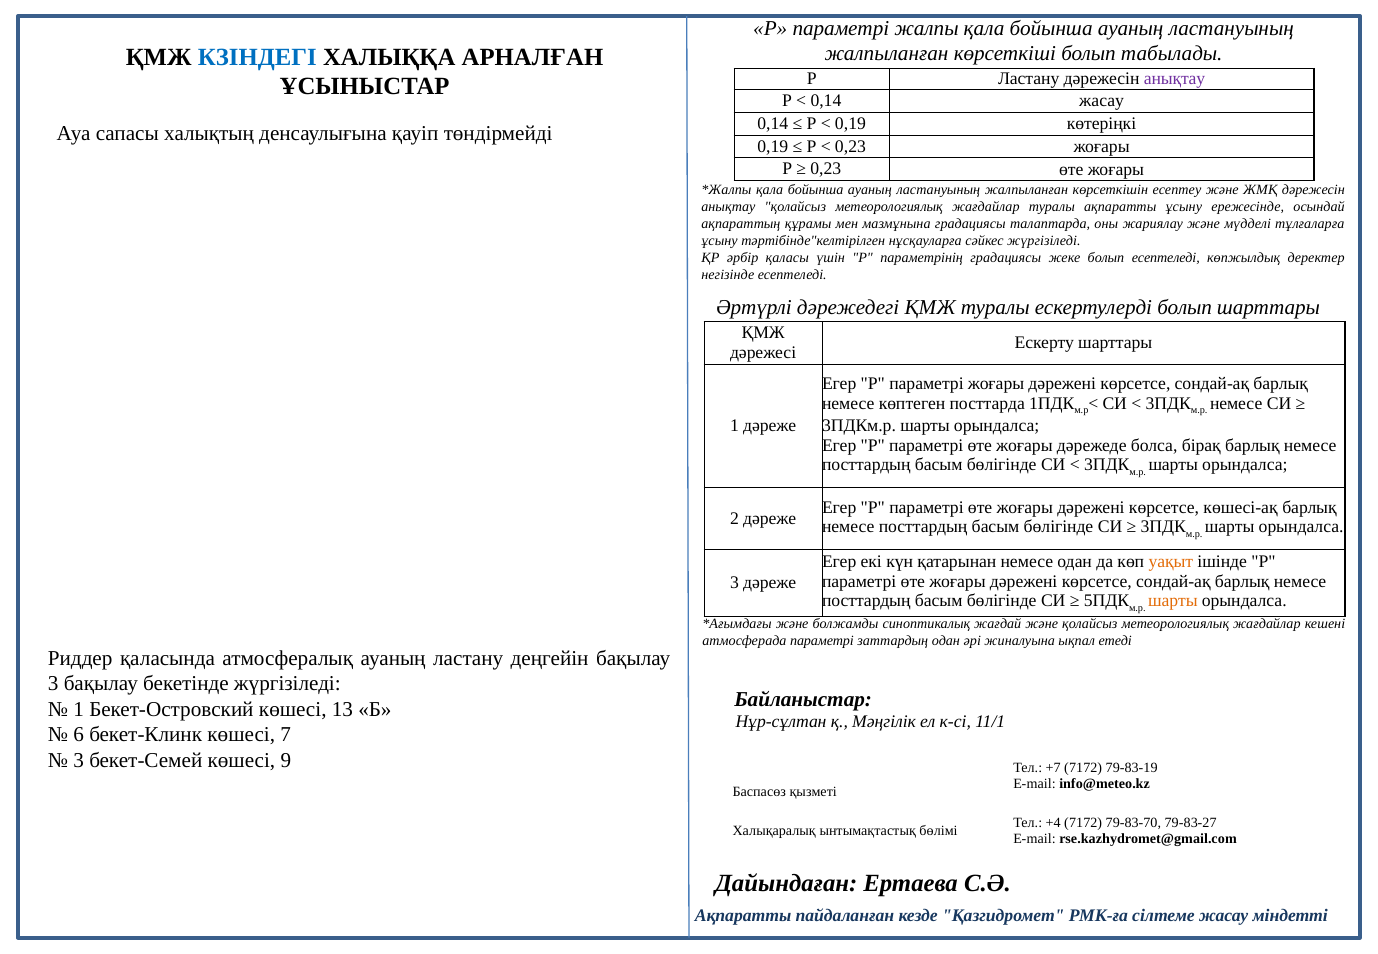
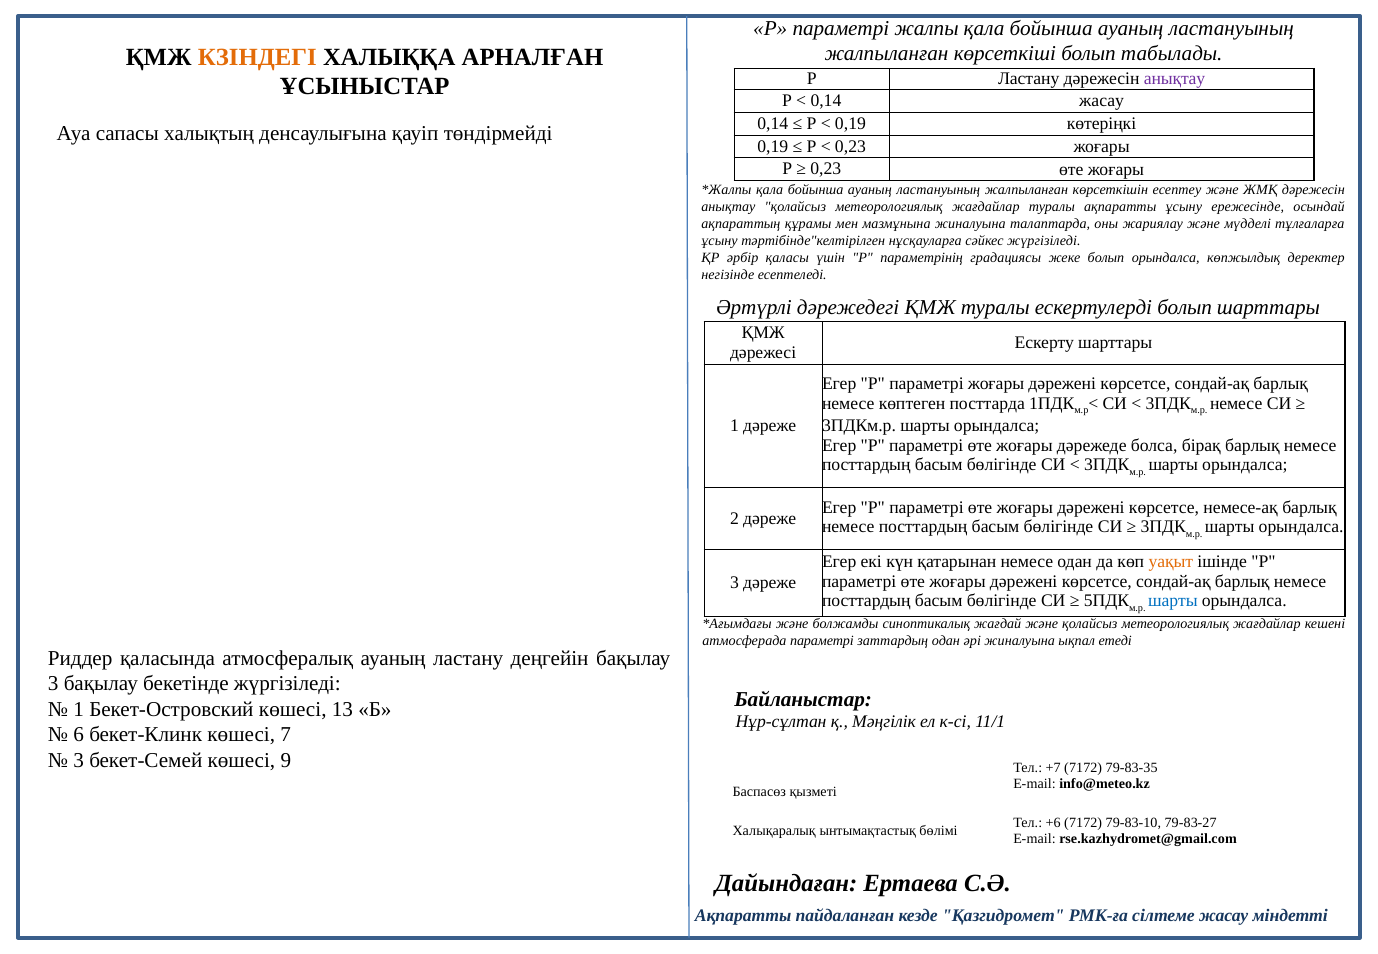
КЗІНДЕГІ colour: blue -> orange
мазмұнына градациясы: градациясы -> жиналуына
болып есептеледі: есептеледі -> орындалса
көшесі-ақ: көшесі-ақ -> немесе-ақ
шарты at (1173, 601) colour: orange -> blue
79-83-19: 79-83-19 -> 79-83-35
+4: +4 -> +6
79-83-70: 79-83-70 -> 79-83-10
